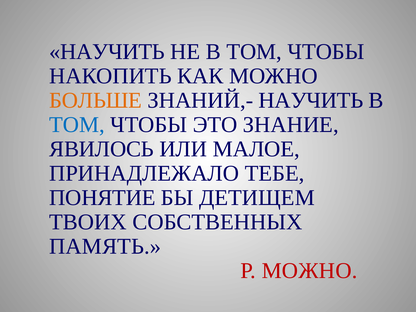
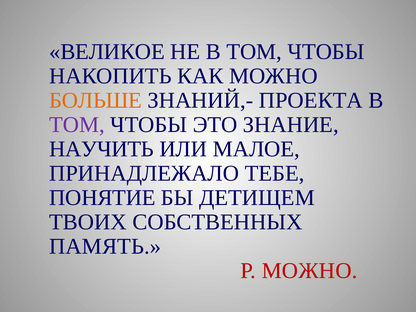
НАУЧИТЬ at (107, 52): НАУЧИТЬ -> ВЕЛИКОЕ
ЗНАНИЙ,- НАУЧИТЬ: НАУЧИТЬ -> ПРОЕКТА
ТОМ at (77, 125) colour: blue -> purple
ЯВИЛОСЬ: ЯВИЛОСЬ -> НАУЧИТЬ
